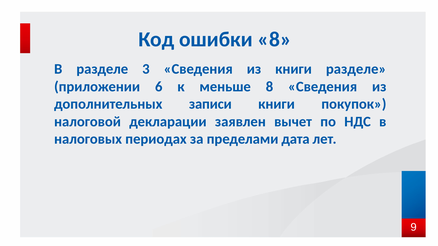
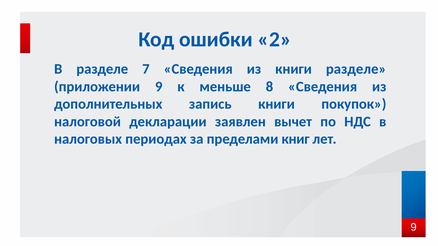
ошибки 8: 8 -> 2
3: 3 -> 7
приложении 6: 6 -> 9
записи: записи -> запись
дата: дата -> книг
